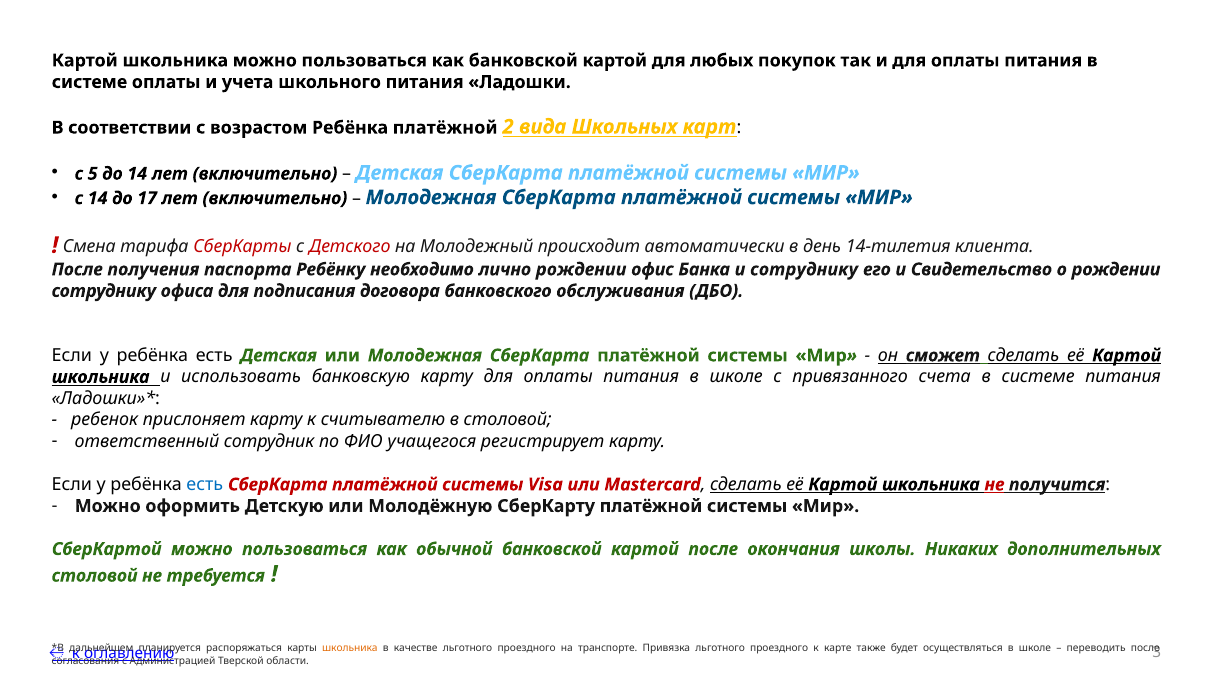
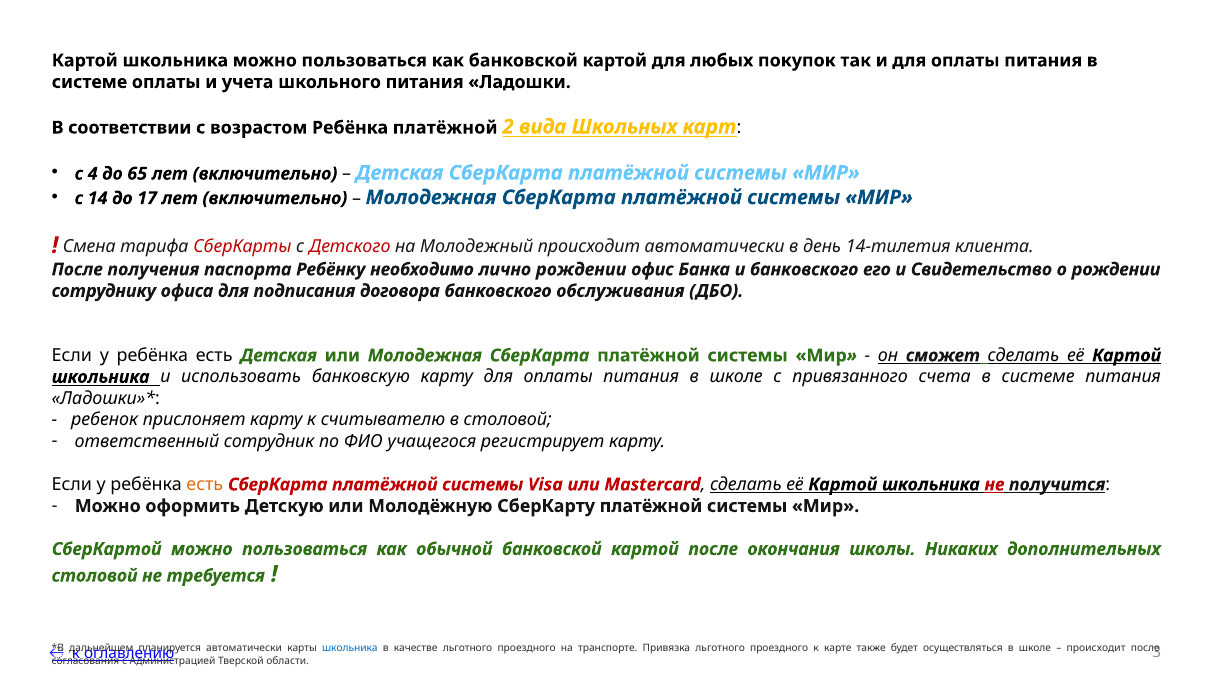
5: 5 -> 4
до 14: 14 -> 65
и сотруднику: сотруднику -> банковского
есть at (205, 485) colour: blue -> orange
распоряжаться at (244, 649): распоряжаться -> автоматически
школьника at (350, 649) colour: orange -> blue
переводить at (1096, 649): переводить -> происходит
